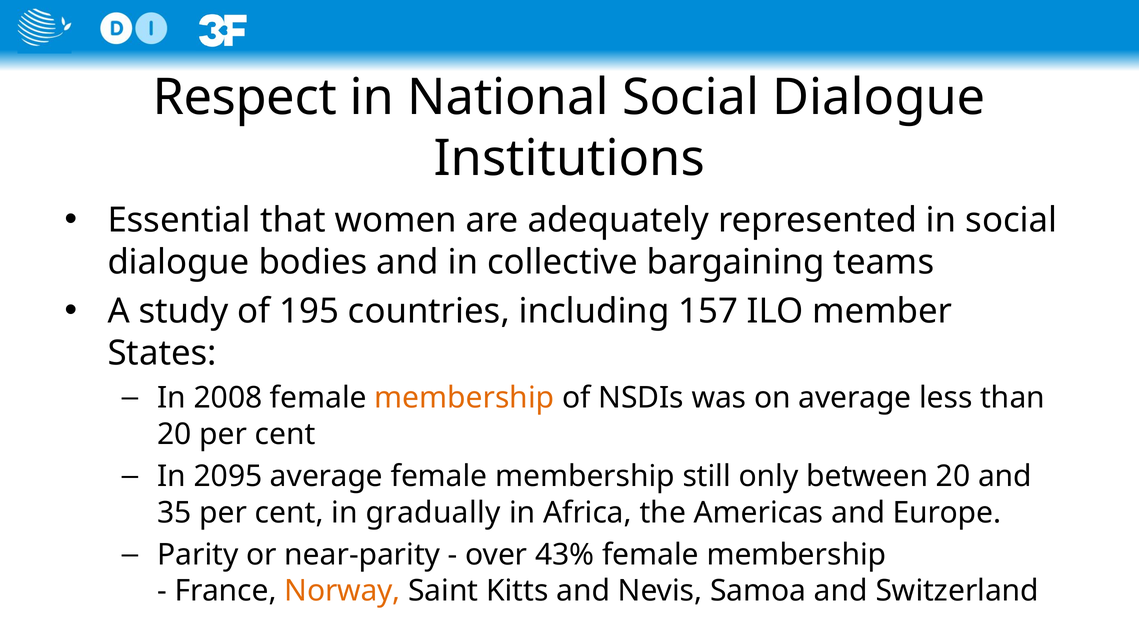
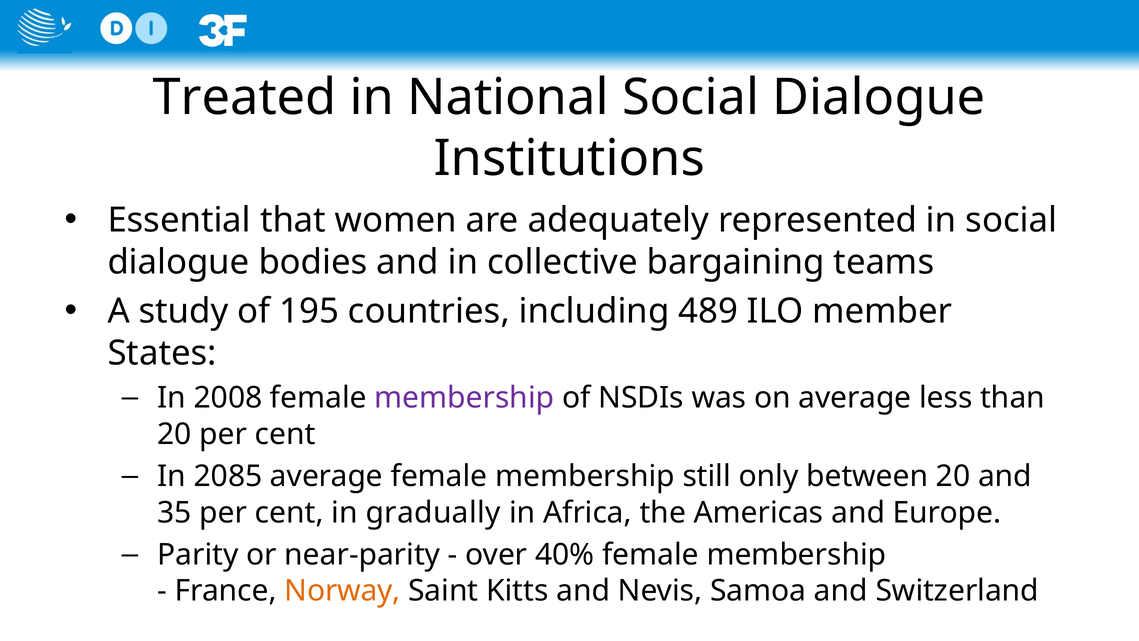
Respect: Respect -> Treated
157: 157 -> 489
membership at (464, 398) colour: orange -> purple
2095: 2095 -> 2085
43%: 43% -> 40%
